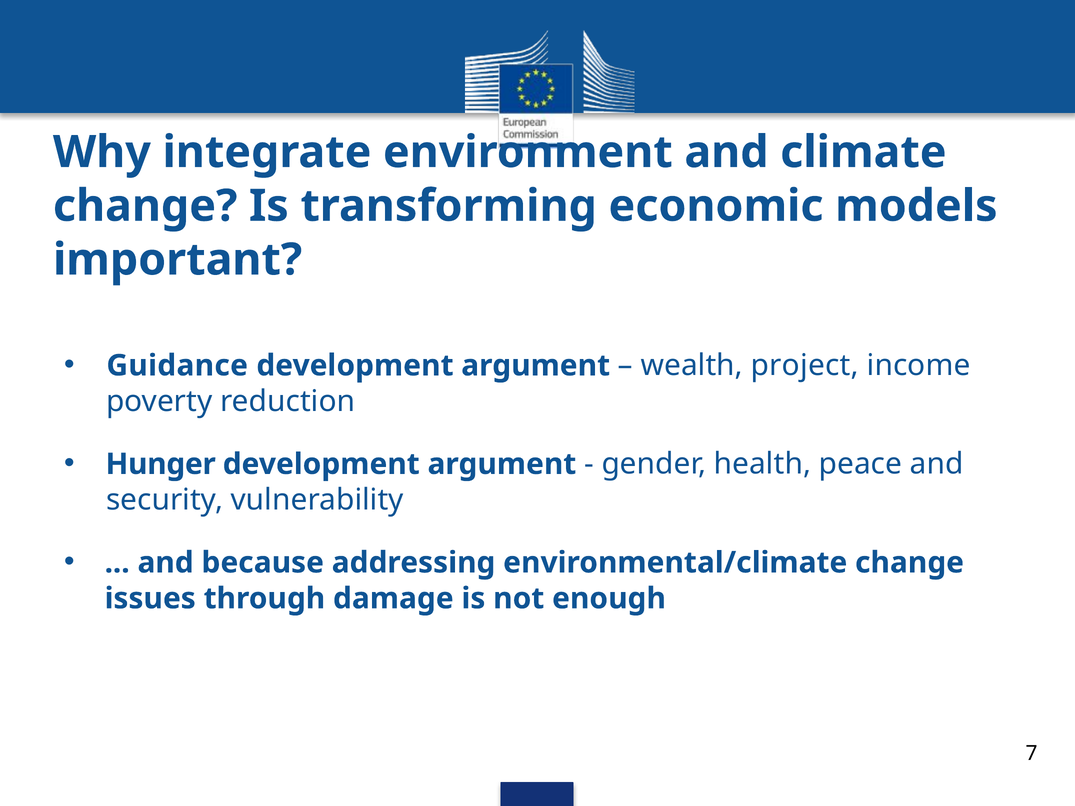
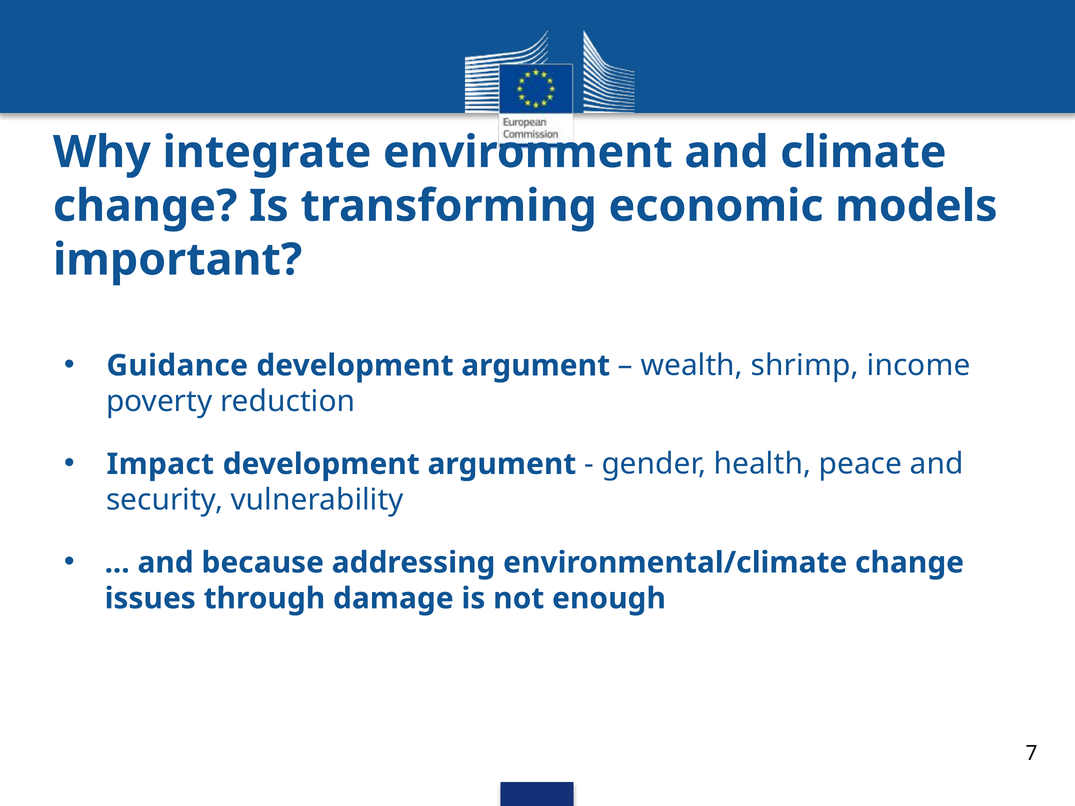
project: project -> shrimp
Hunger: Hunger -> Impact
